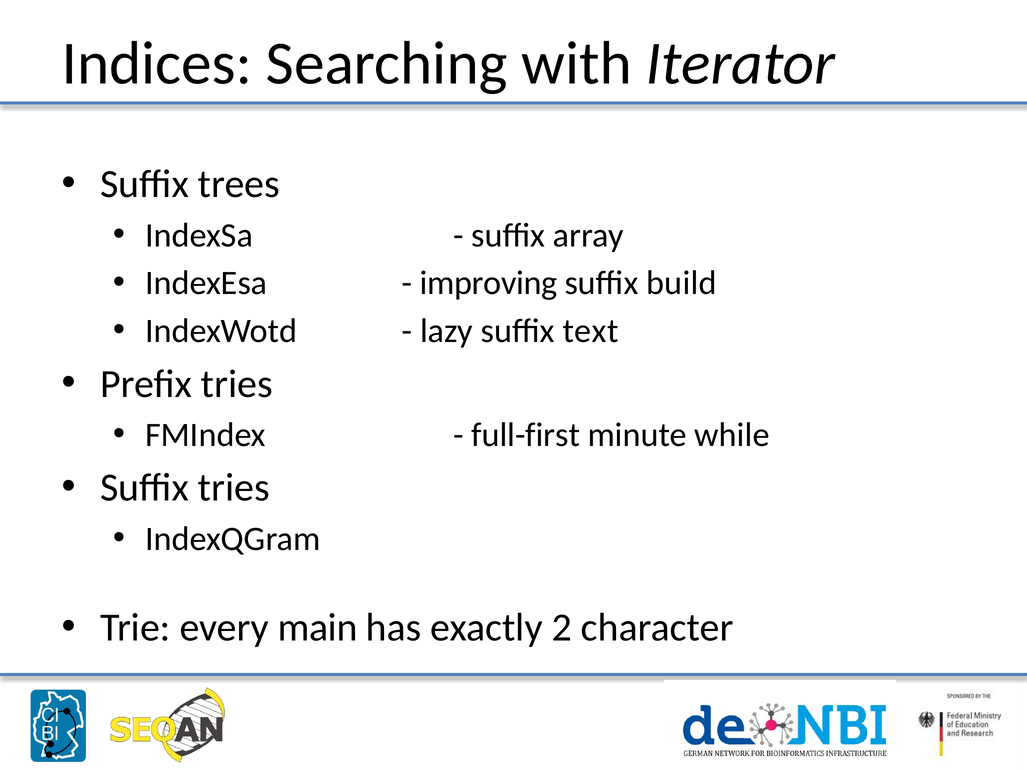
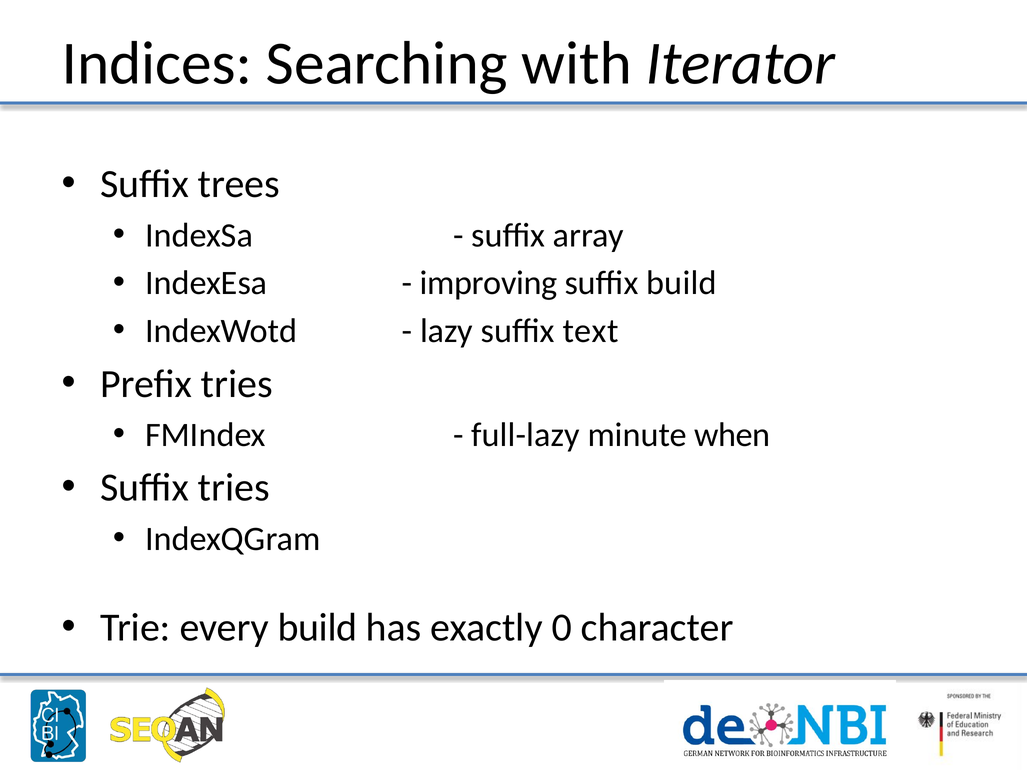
full-first: full-first -> full-lazy
while: while -> when
every main: main -> build
2: 2 -> 0
